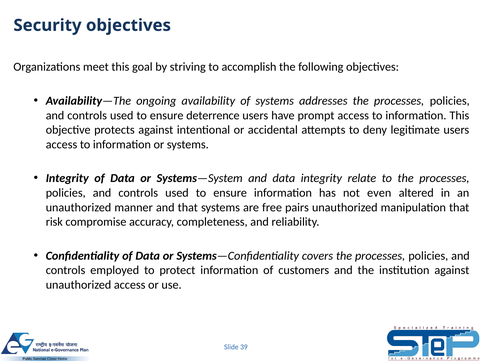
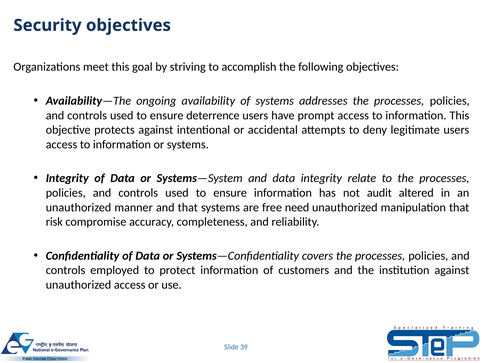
even: even -> audit
pairs: pairs -> need
